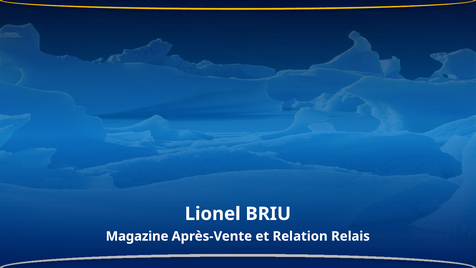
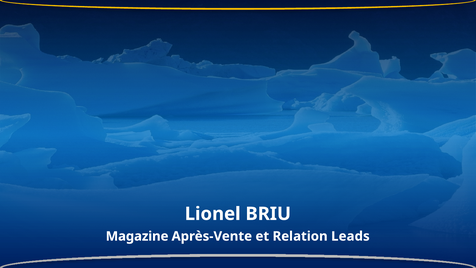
Relais: Relais -> Leads
